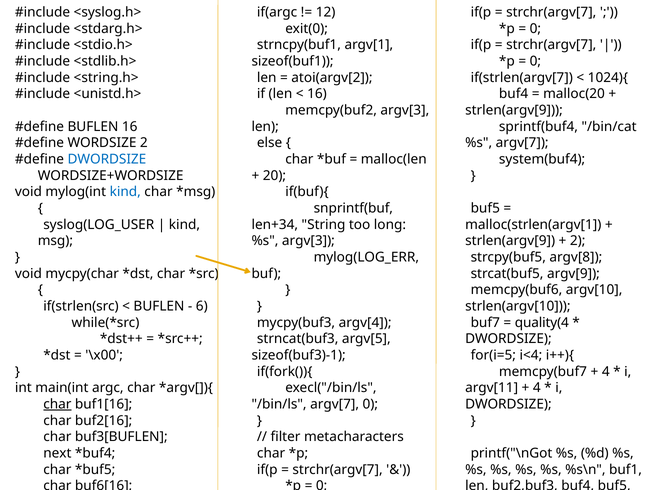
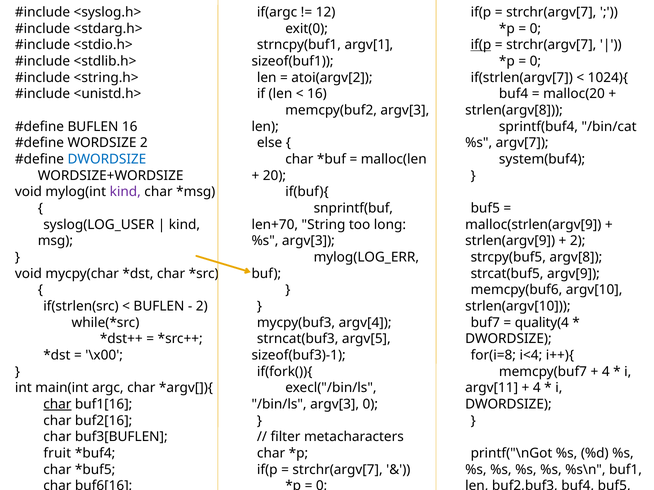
if(p at (481, 45) underline: none -> present
strlen(argv[9 at (514, 110): strlen(argv[9 -> strlen(argv[8
kind at (125, 192) colour: blue -> purple
len+34: len+34 -> len+70
malloc(strlen(argv[1: malloc(strlen(argv[1 -> malloc(strlen(argv[9
6 at (202, 307): 6 -> 2
for(i=5: for(i=5 -> for(i=8
/bin/ls argv[7: argv[7 -> argv[3
next: next -> fruit
